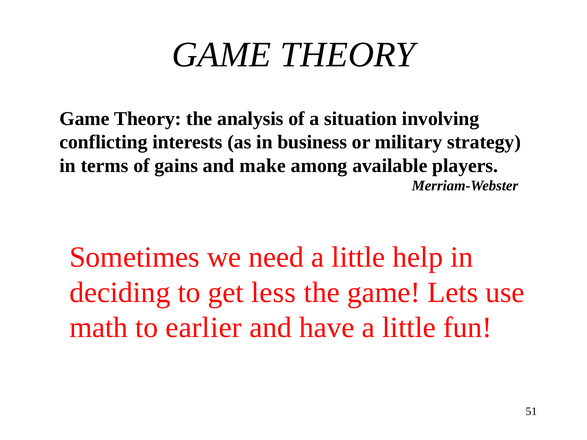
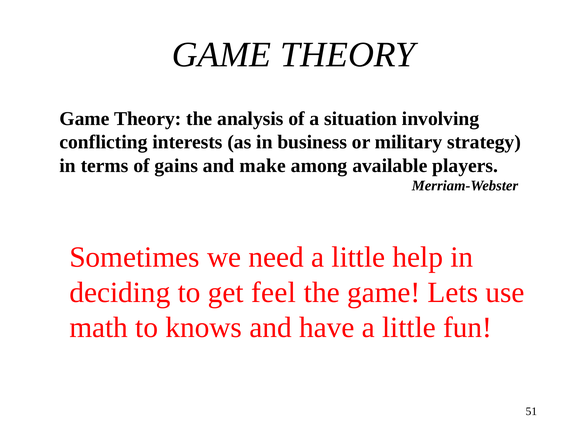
less: less -> feel
earlier: earlier -> knows
